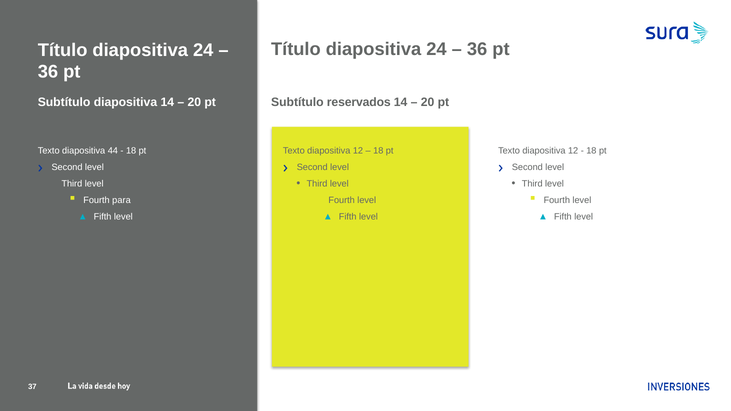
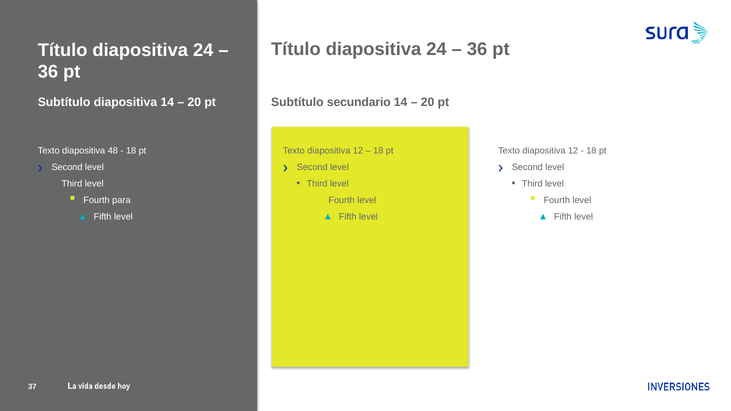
reservados: reservados -> secundario
44: 44 -> 48
